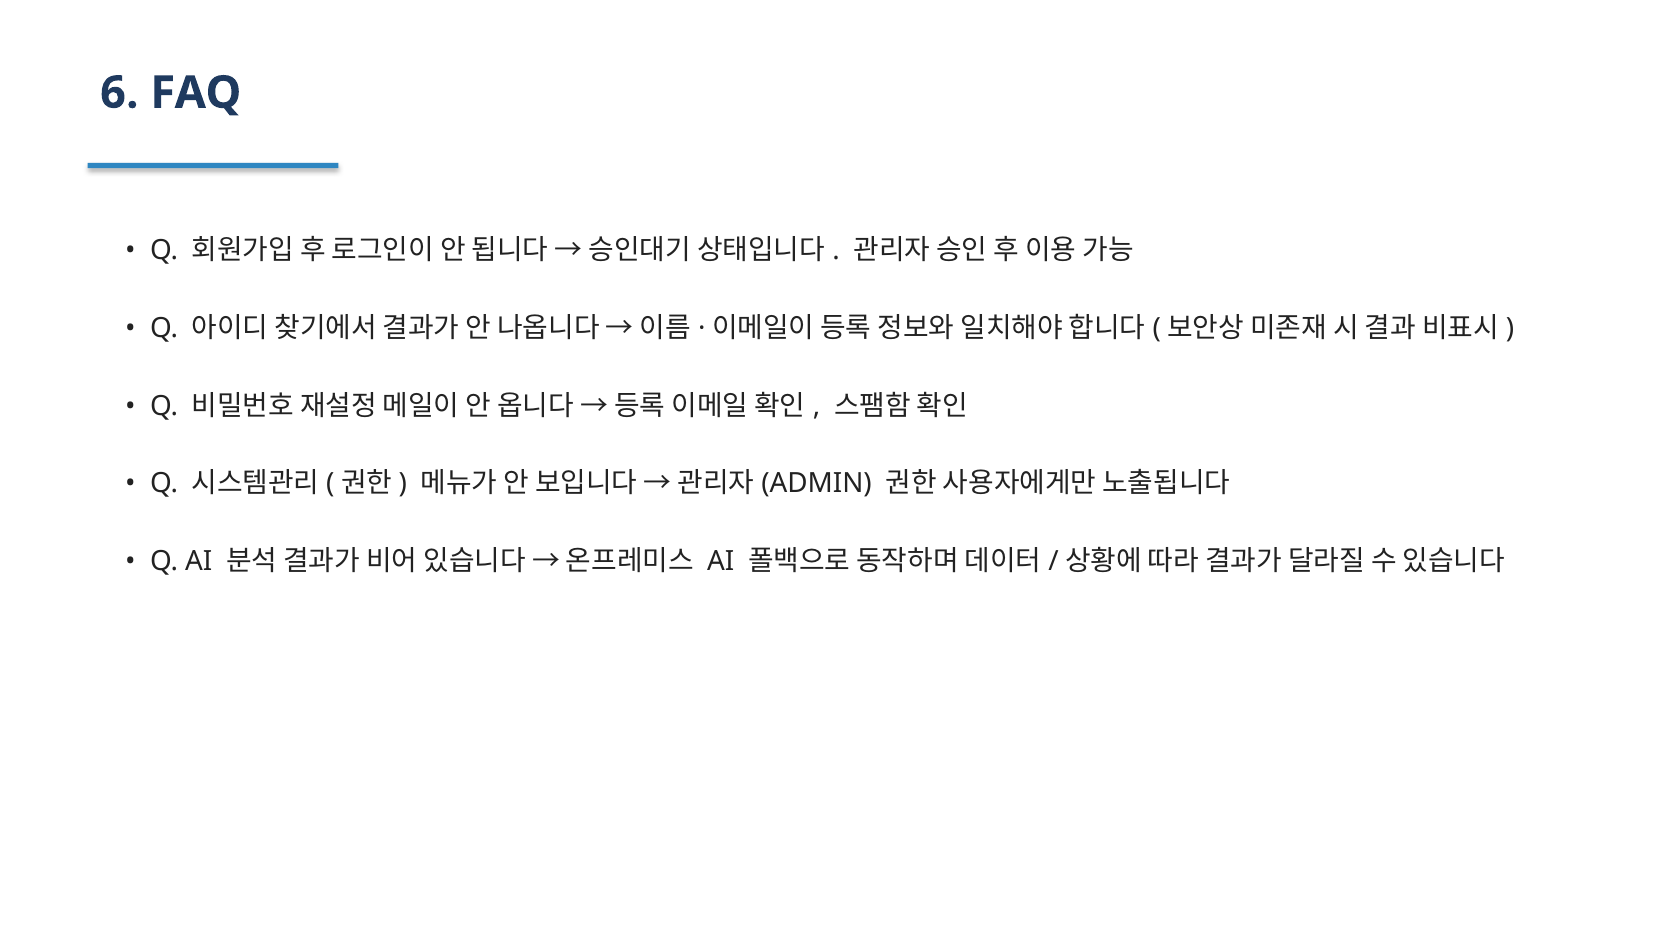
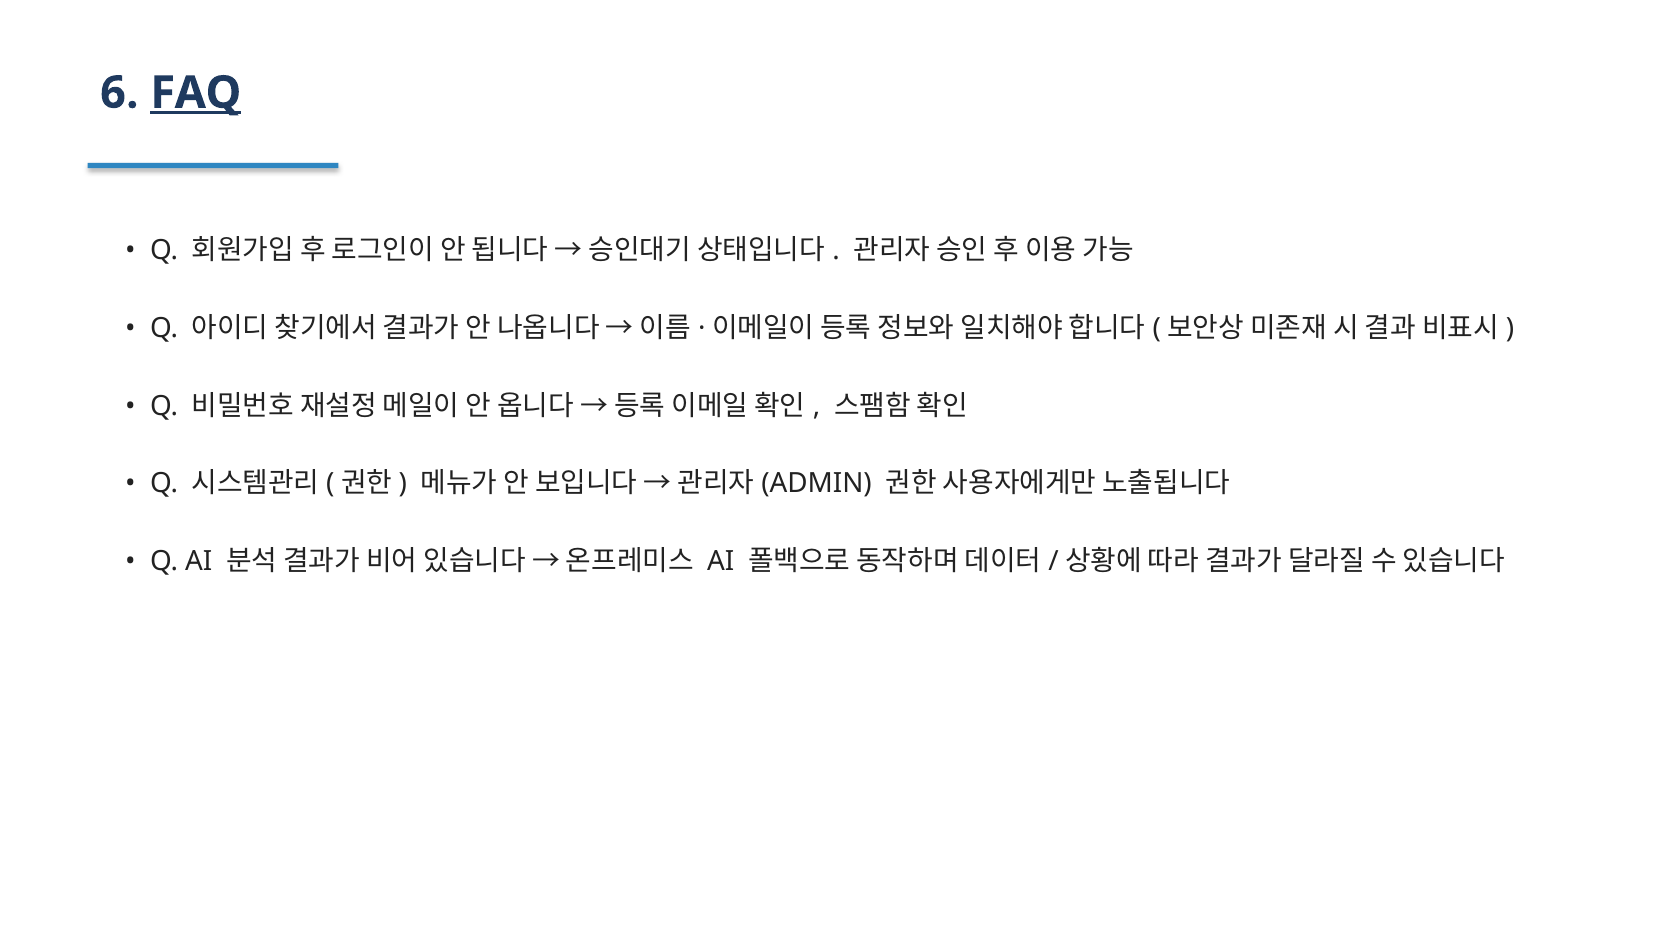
FAQ underline: none -> present
